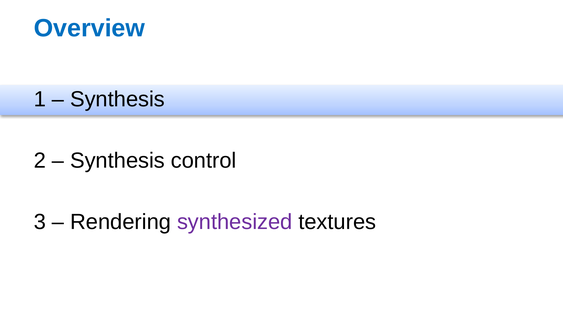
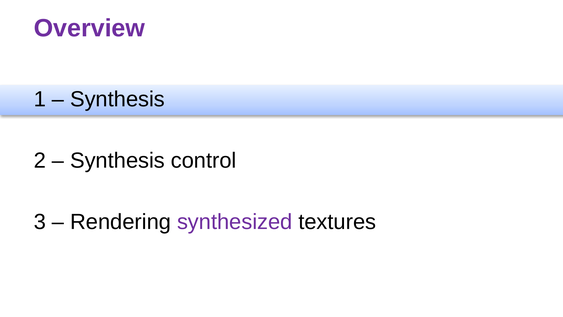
Overview colour: blue -> purple
